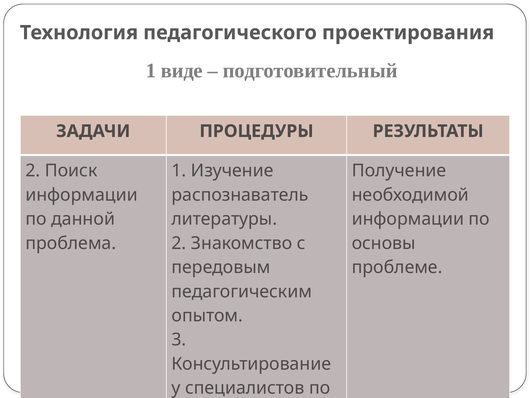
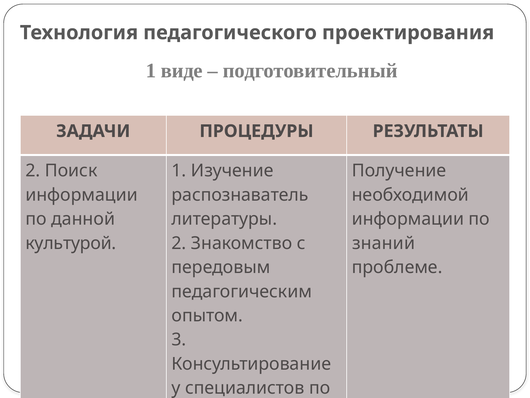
проблема: проблема -> культурой
основы: основы -> знаний
